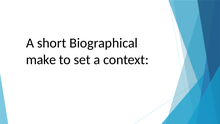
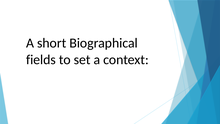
make: make -> fields
